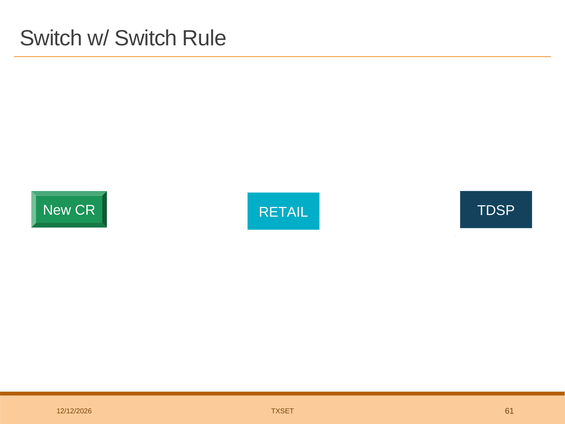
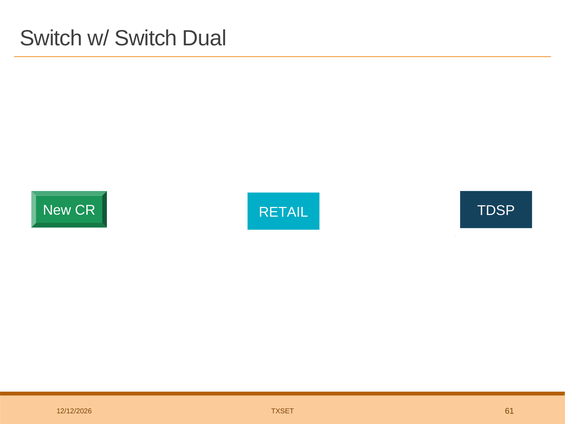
Rule: Rule -> Dual
